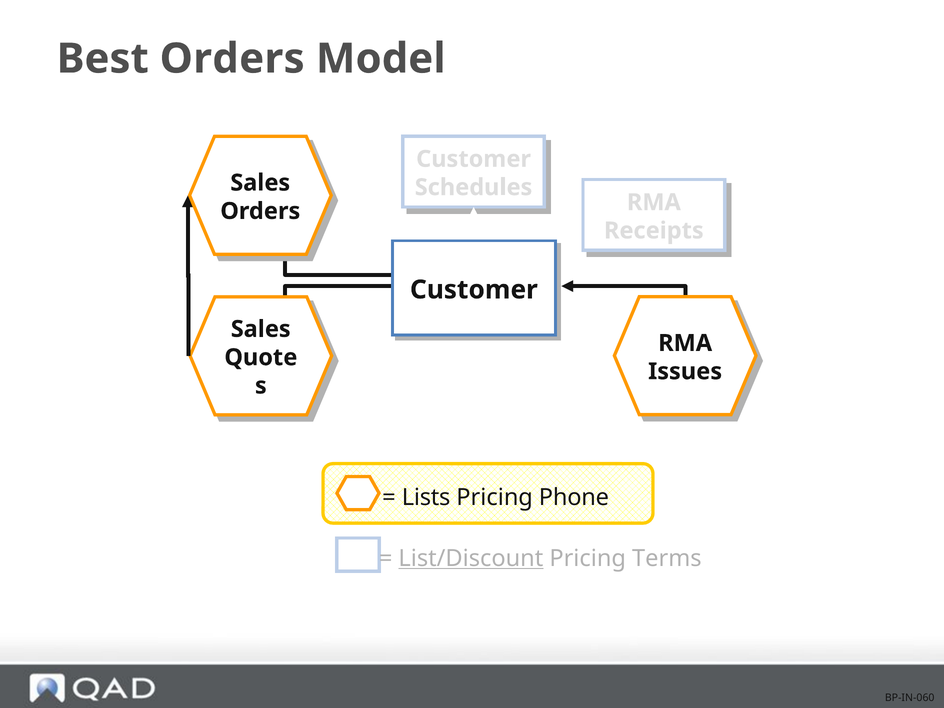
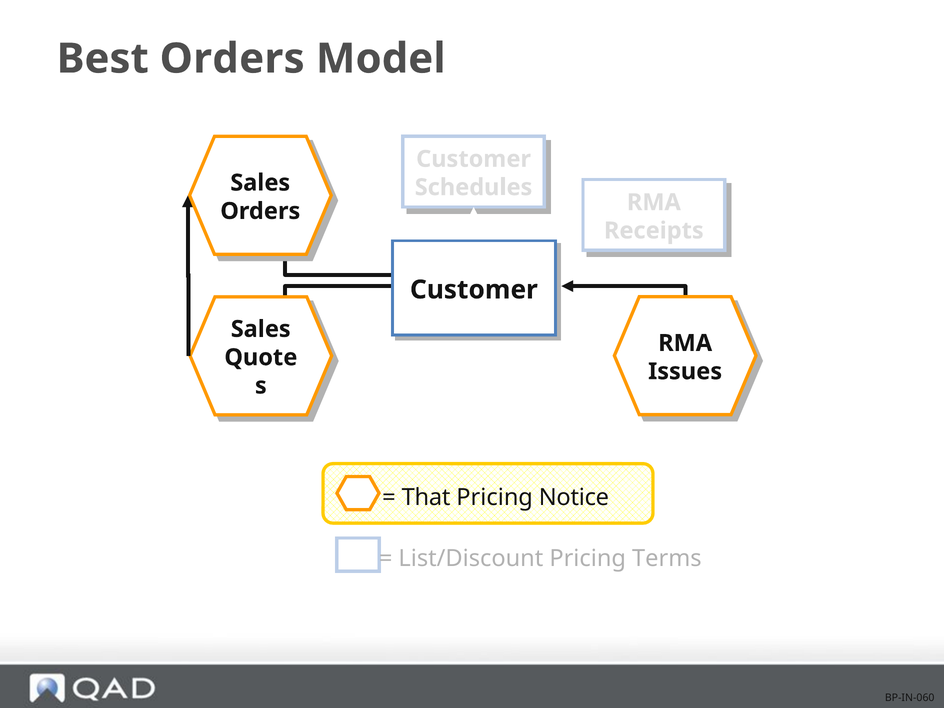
Lists: Lists -> That
Phone: Phone -> Notice
List/Discount underline: present -> none
